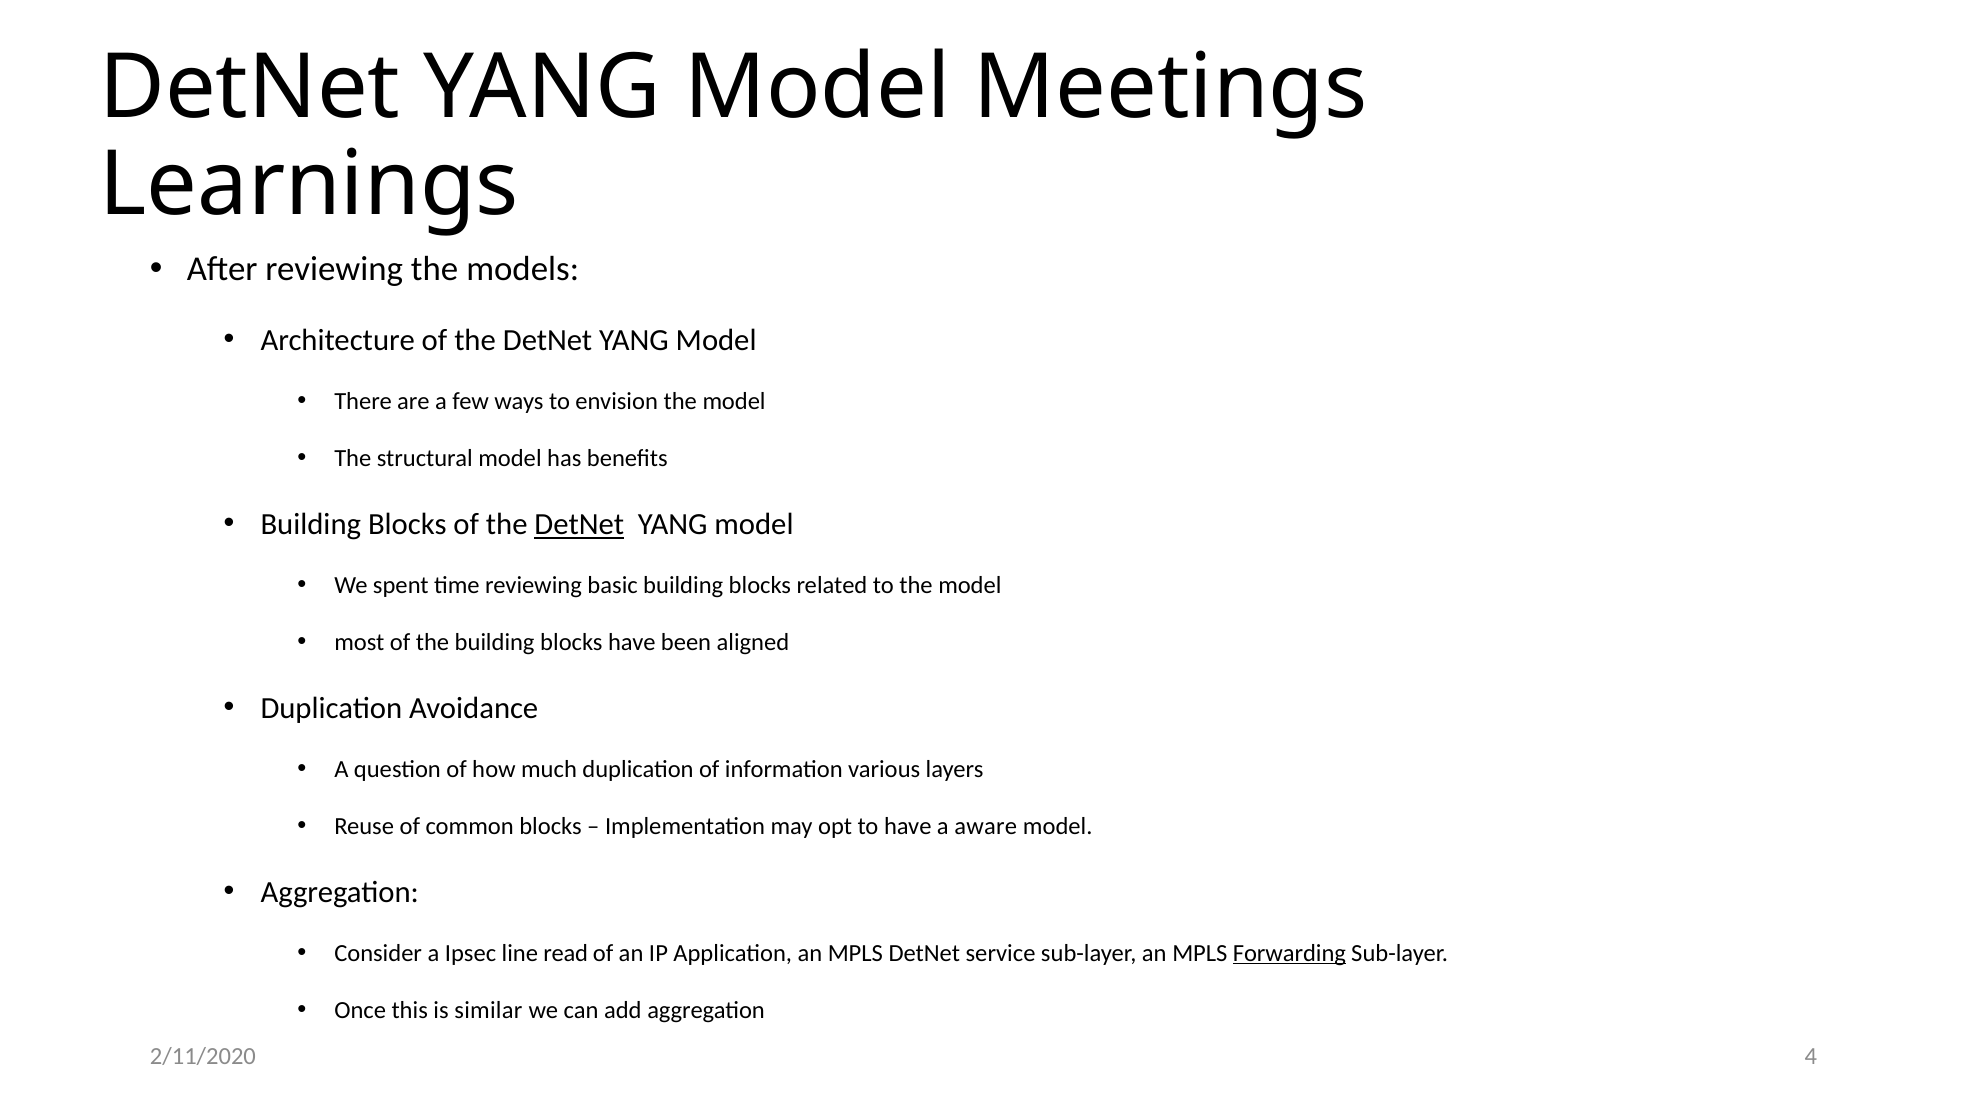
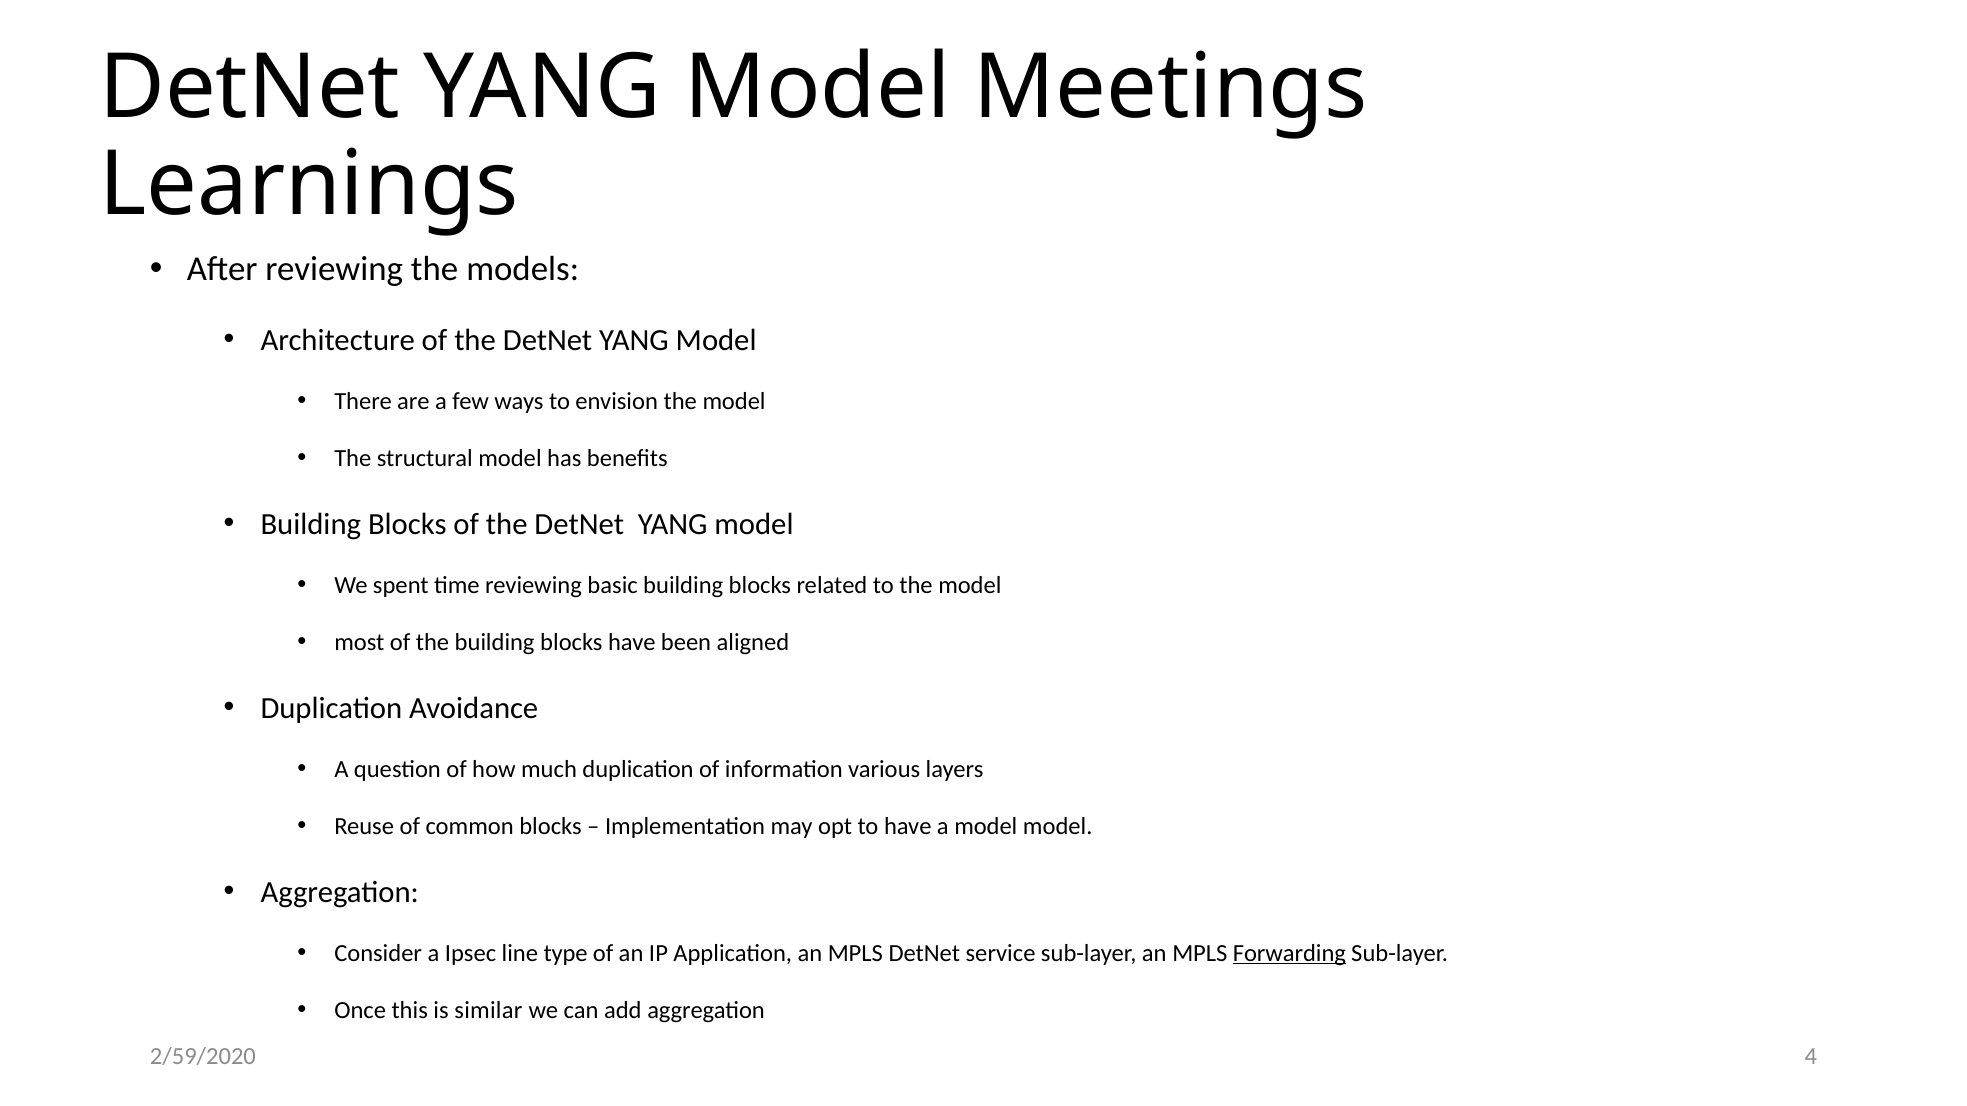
DetNet at (579, 525) underline: present -> none
a aware: aware -> model
read: read -> type
2/11/2020: 2/11/2020 -> 2/59/2020
